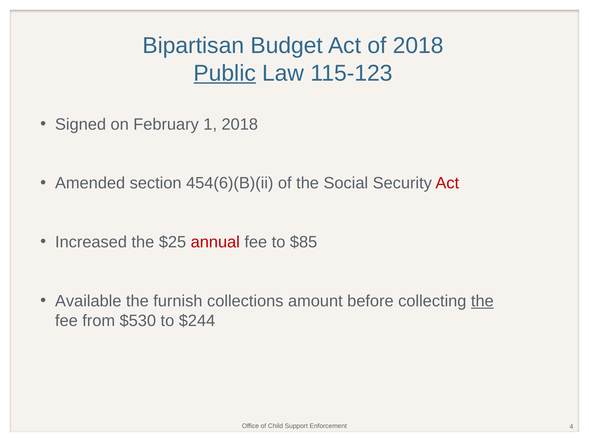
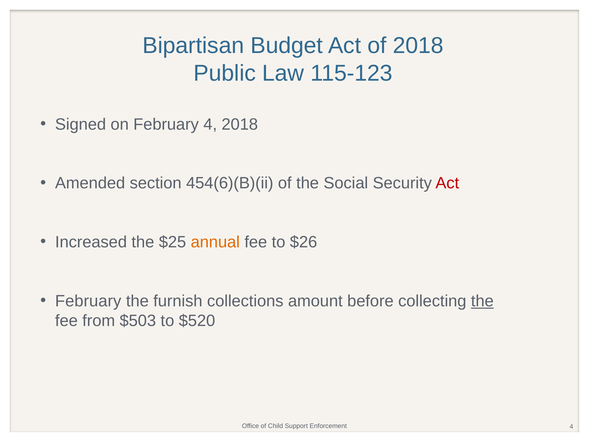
Public underline: present -> none
February 1: 1 -> 4
annual colour: red -> orange
$85: $85 -> $26
Available at (88, 301): Available -> February
$530: $530 -> $503
$244: $244 -> $520
